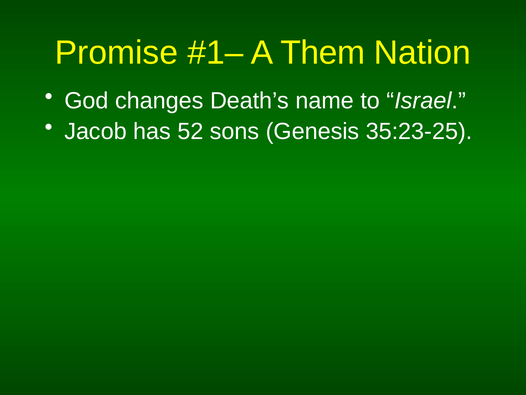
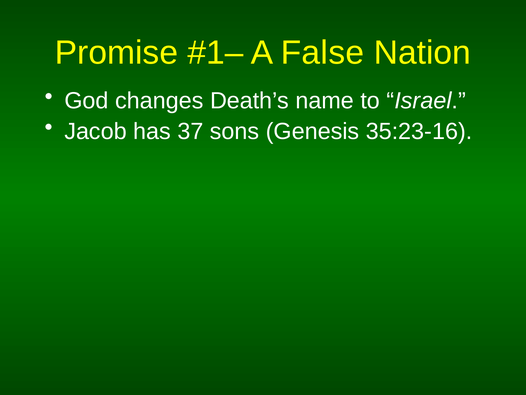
Them: Them -> False
52: 52 -> 37
35:23-25: 35:23-25 -> 35:23-16
